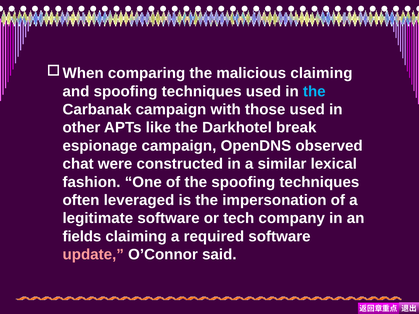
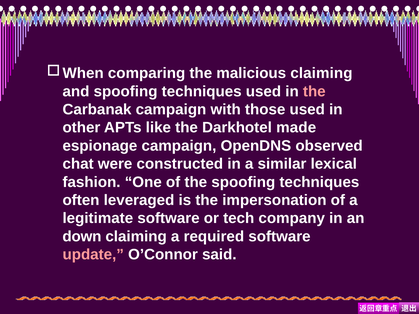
the at (314, 91) colour: light blue -> pink
break: break -> made
fields: fields -> down
